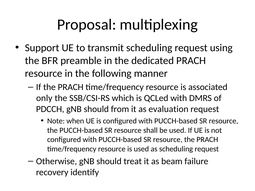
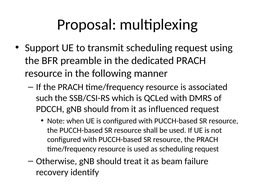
only: only -> such
evaluation: evaluation -> influenced
